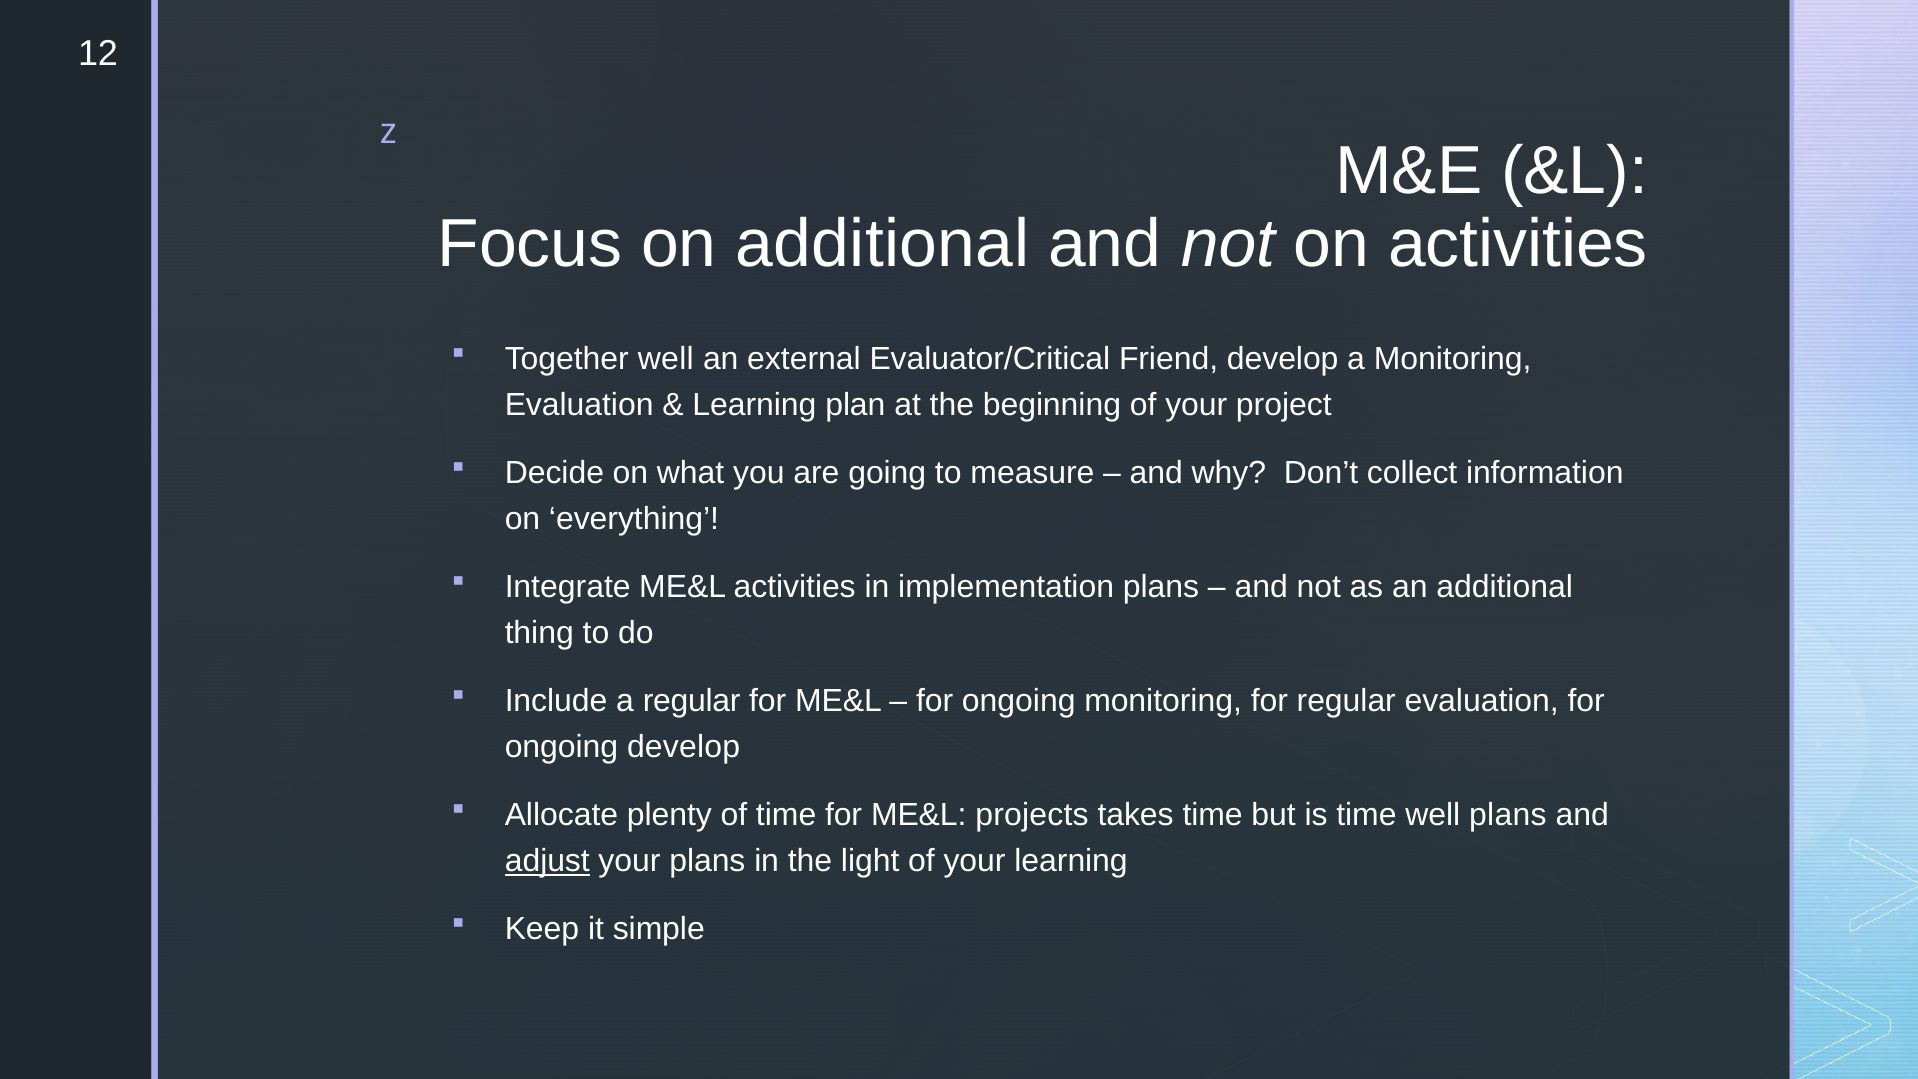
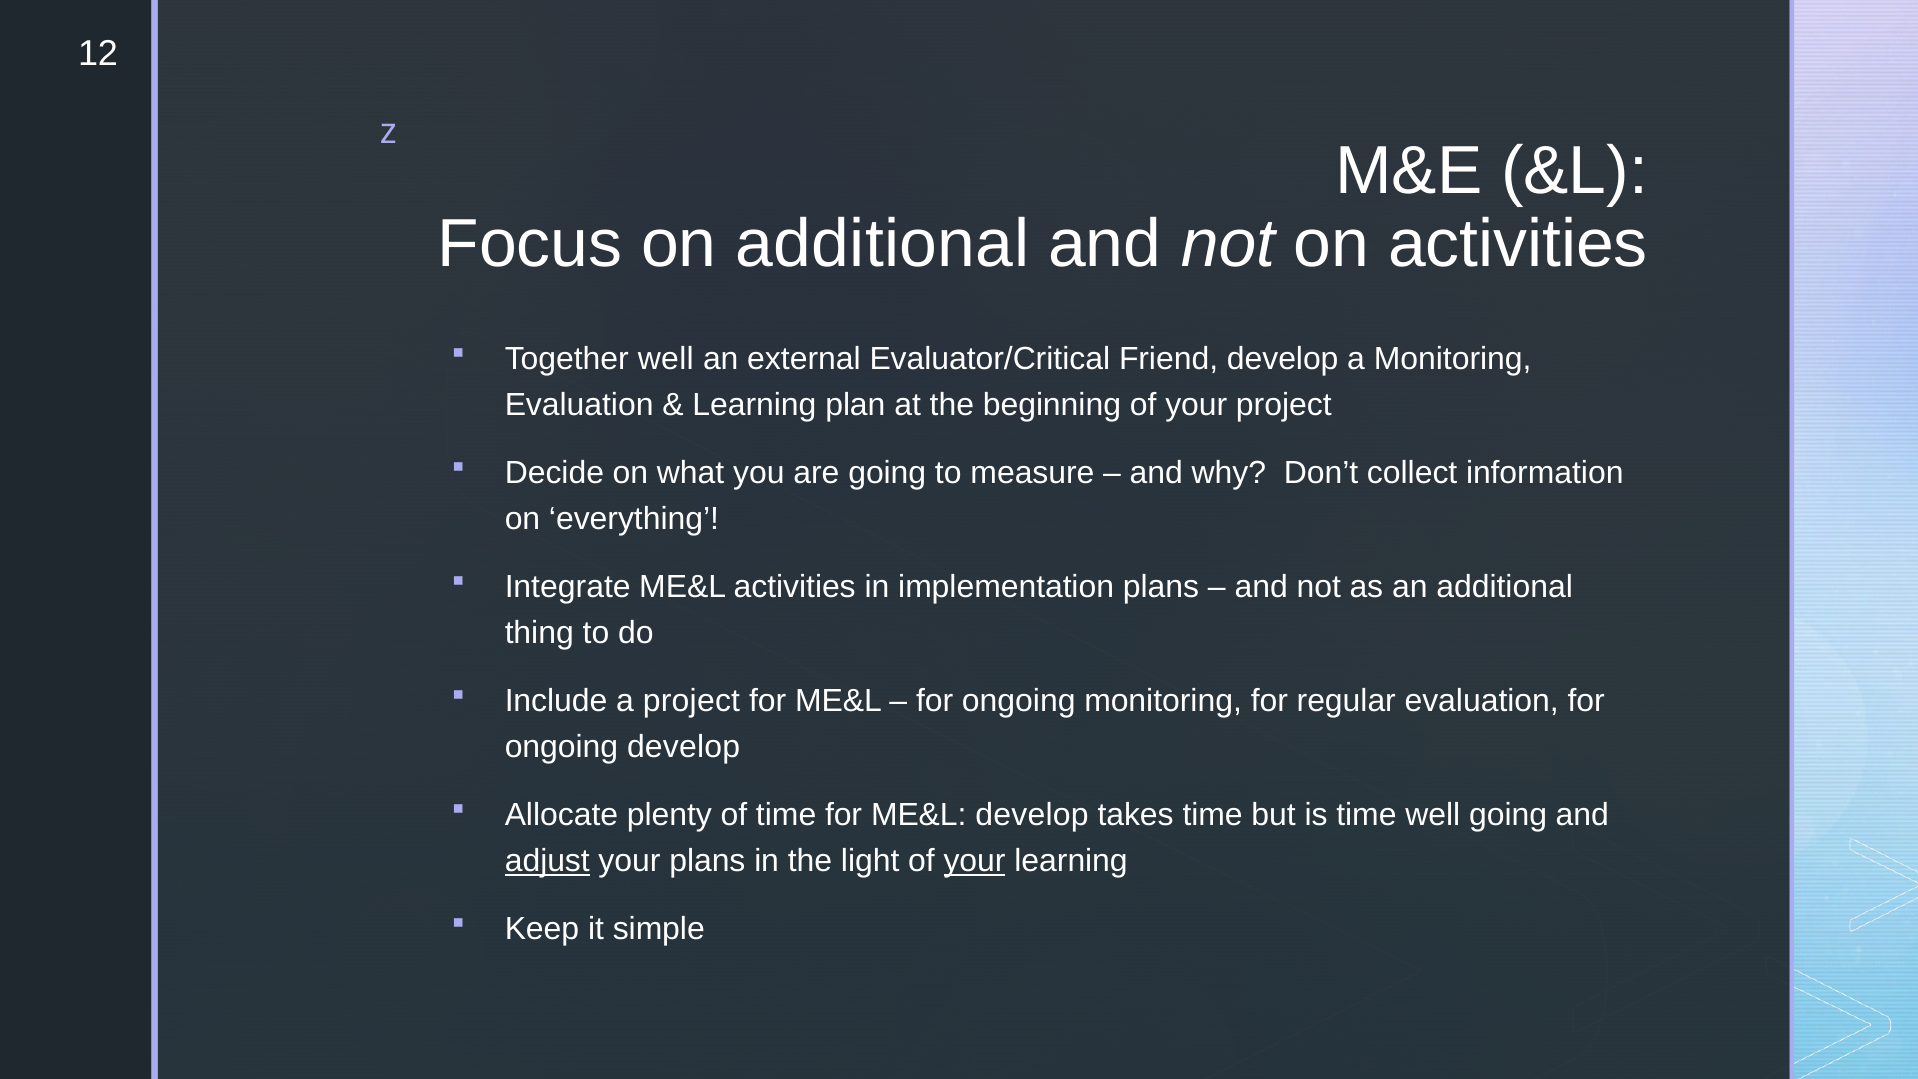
a regular: regular -> project
ME&L projects: projects -> develop
well plans: plans -> going
your at (975, 861) underline: none -> present
